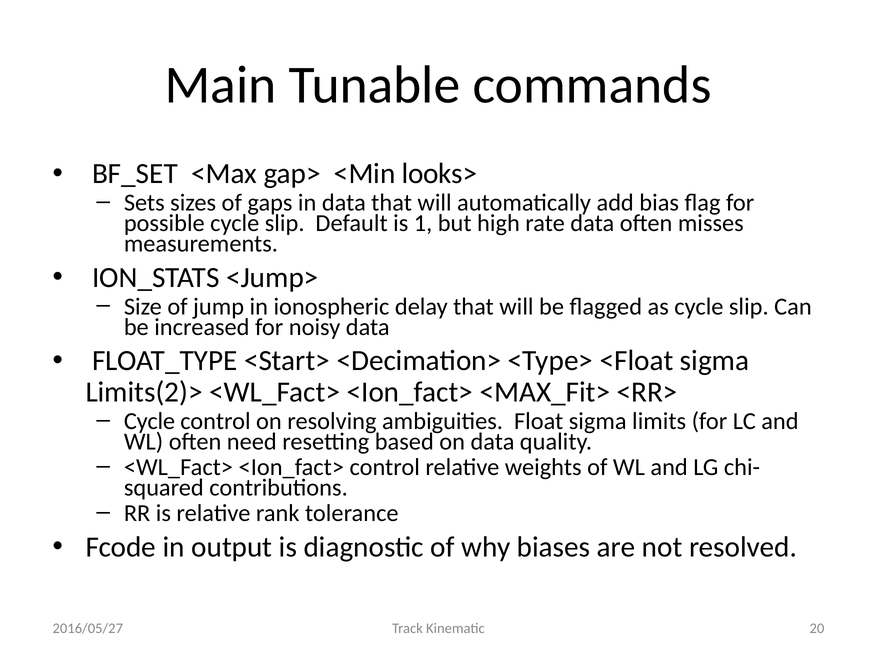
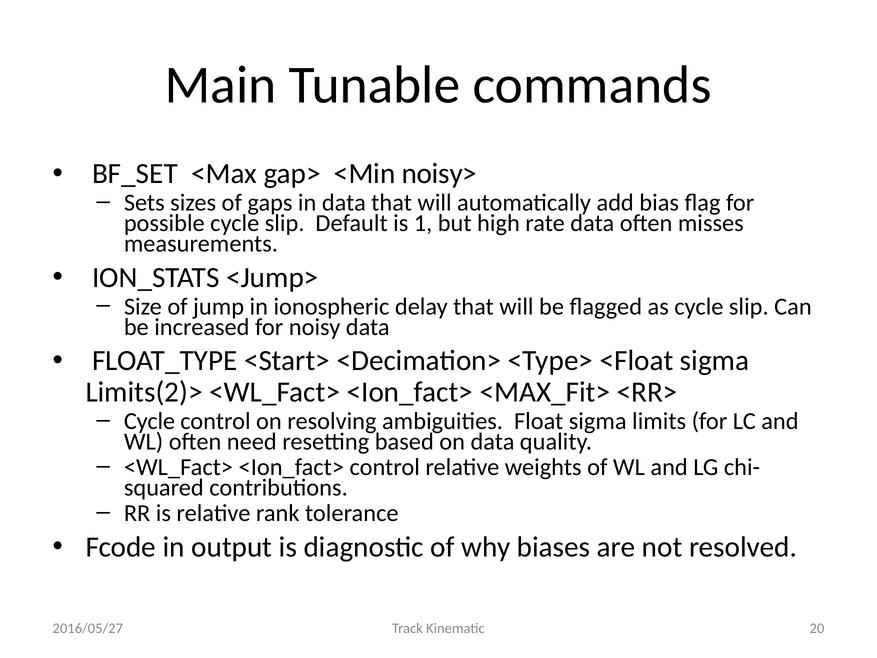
looks>: looks> -> noisy>
